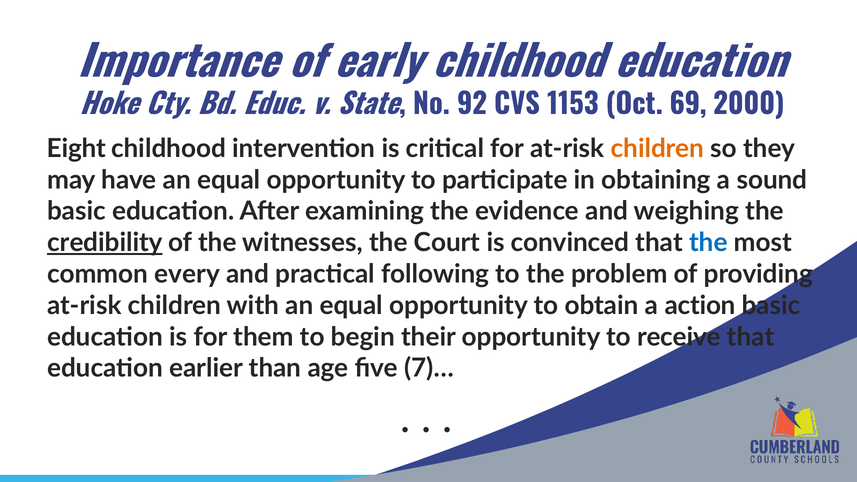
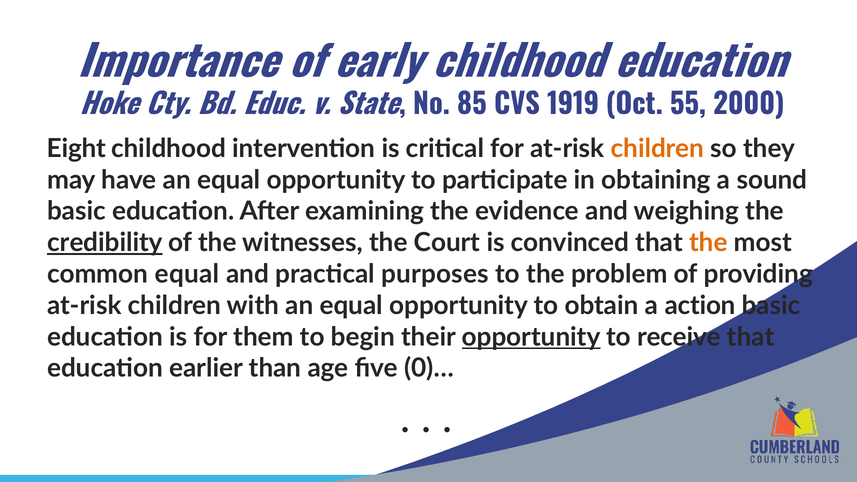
92: 92 -> 85
1153: 1153 -> 1919
69: 69 -> 55
the at (708, 243) colour: blue -> orange
common every: every -> equal
following: following -> purposes
opportunity at (531, 337) underline: none -> present
7)…: 7)… -> 0)…
